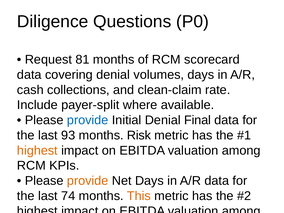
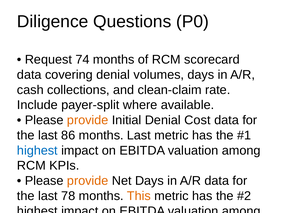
81: 81 -> 74
provide at (88, 120) colour: blue -> orange
Denial Final: Final -> Cost
93: 93 -> 86
months Risk: Risk -> Last
highest at (37, 150) colour: orange -> blue
74: 74 -> 78
